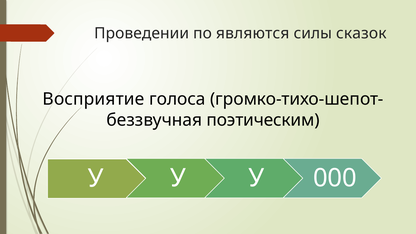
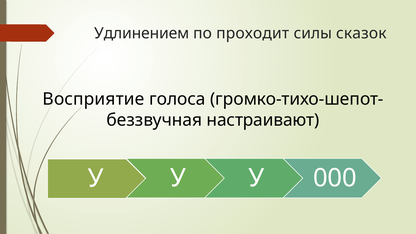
Проведении: Проведении -> Удлинением
являются: являются -> проходит
поэтическим: поэтическим -> настраивают
